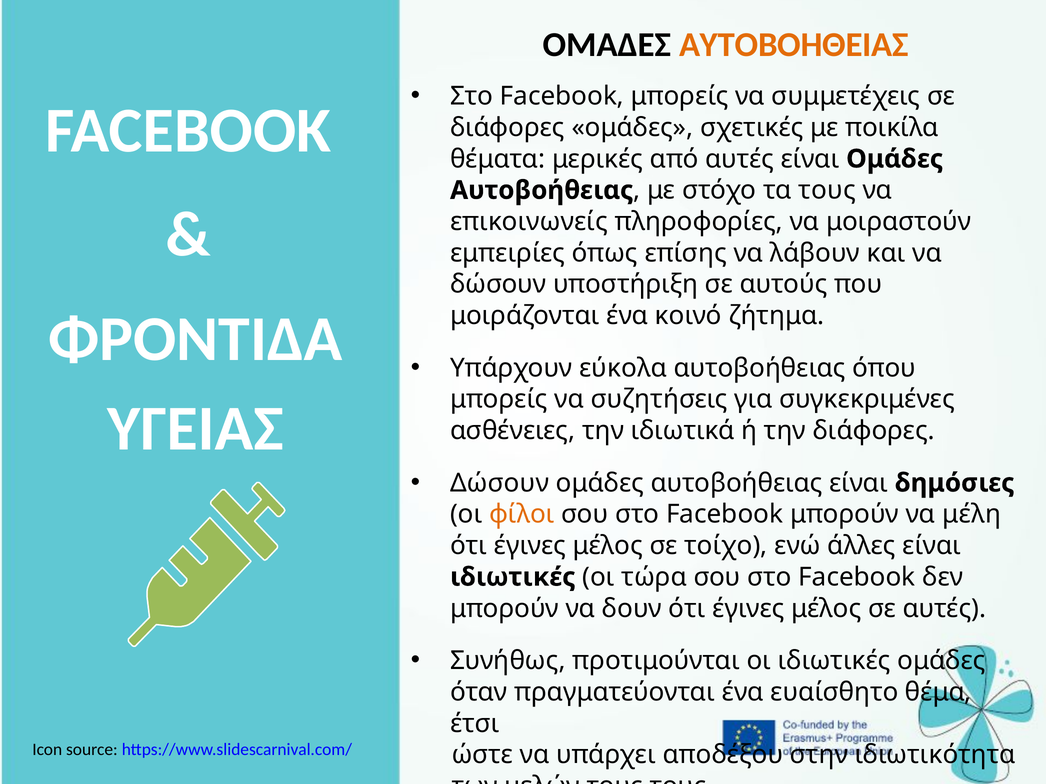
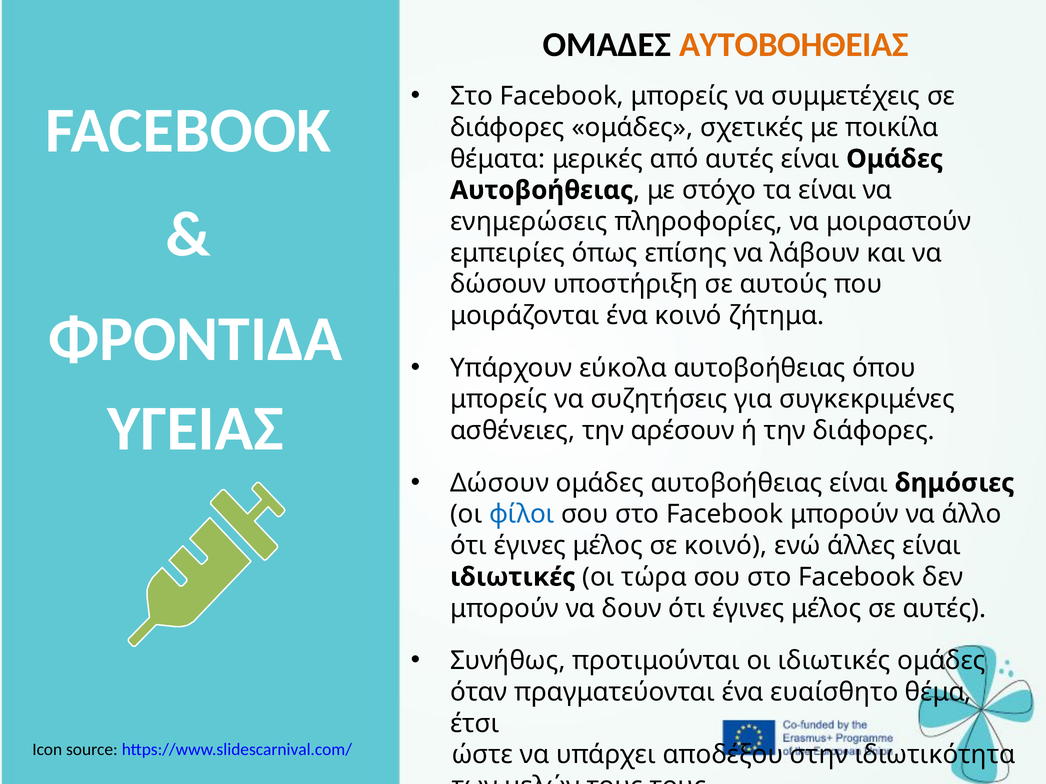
τα τους: τους -> είναι
επικοινωνείς: επικοινωνείς -> ενημερώσεις
ιδιωτικά: ιδιωτικά -> αρέσουν
φίλοι colour: orange -> blue
μέλη: μέλη -> άλλο
σε τοίχο: τοίχο -> κοινό
